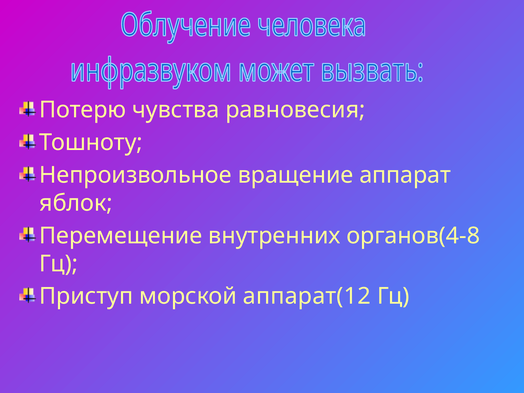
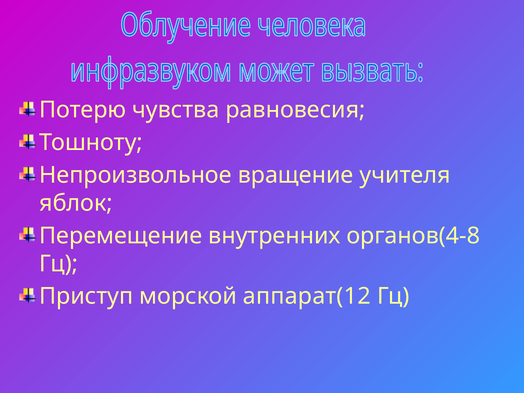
аппарат: аппарат -> учителя
